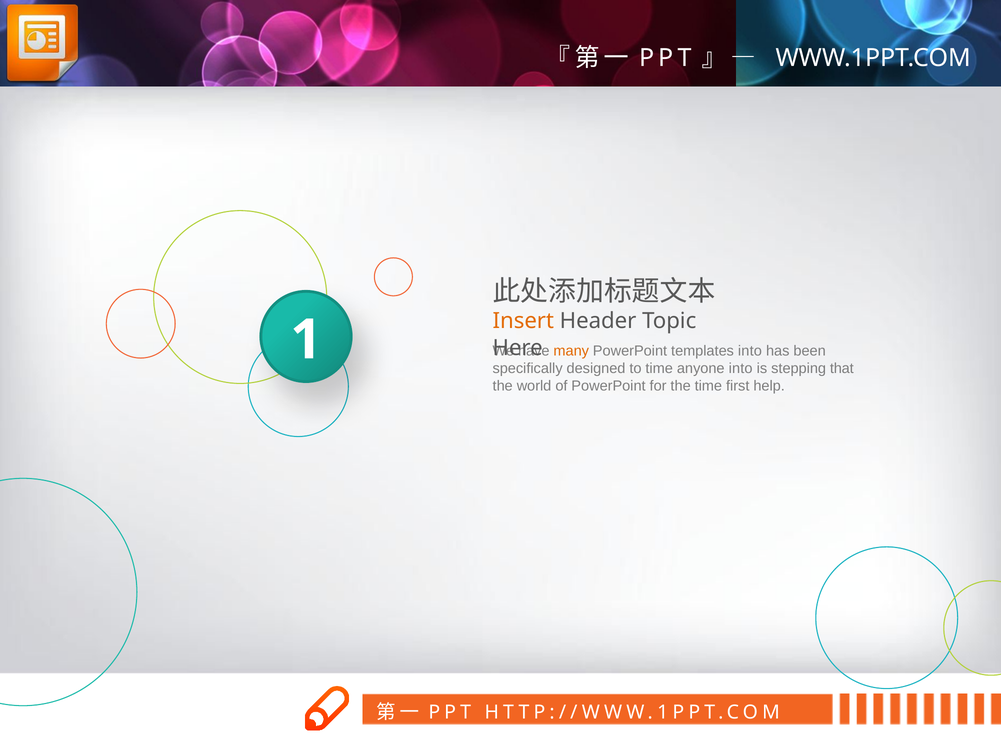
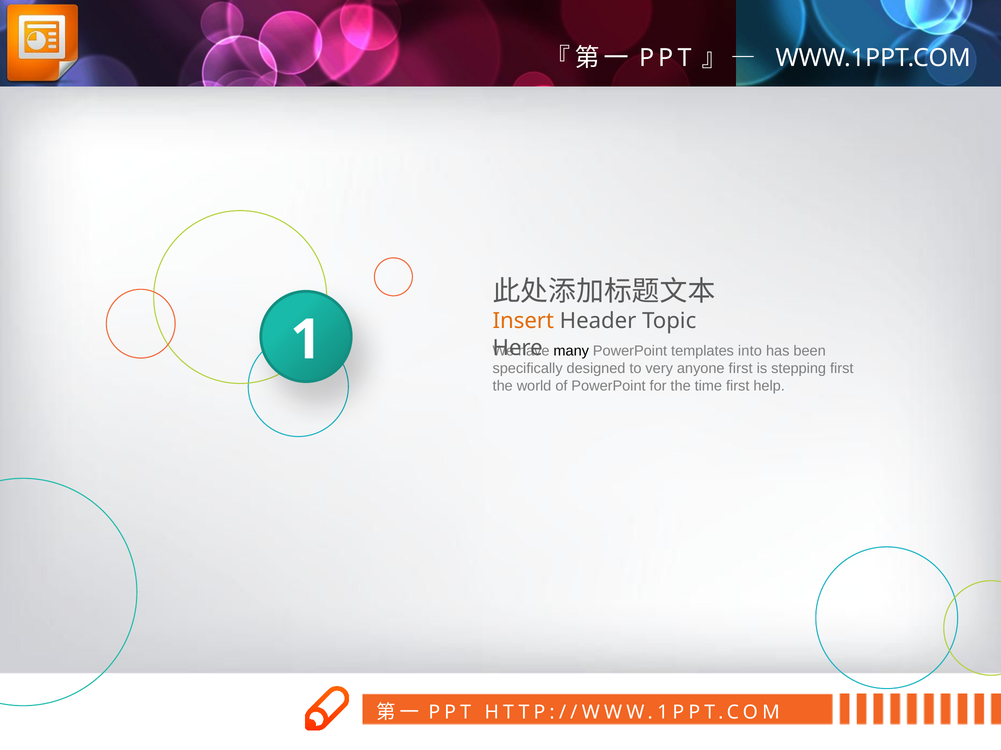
many colour: orange -> black
to time: time -> very
anyone into: into -> first
stepping that: that -> first
